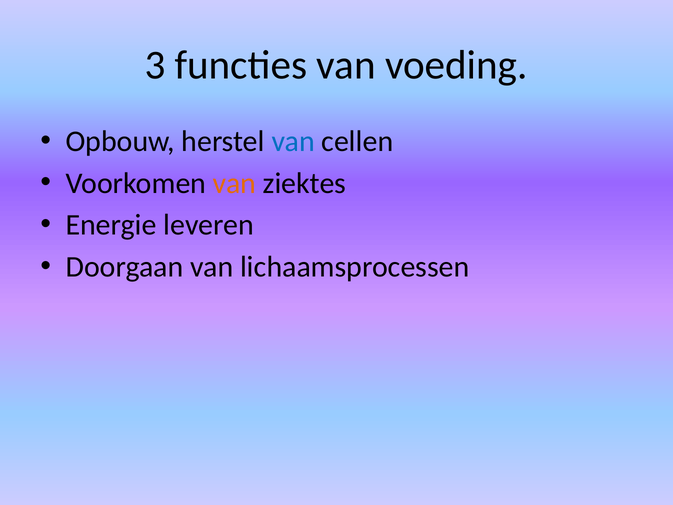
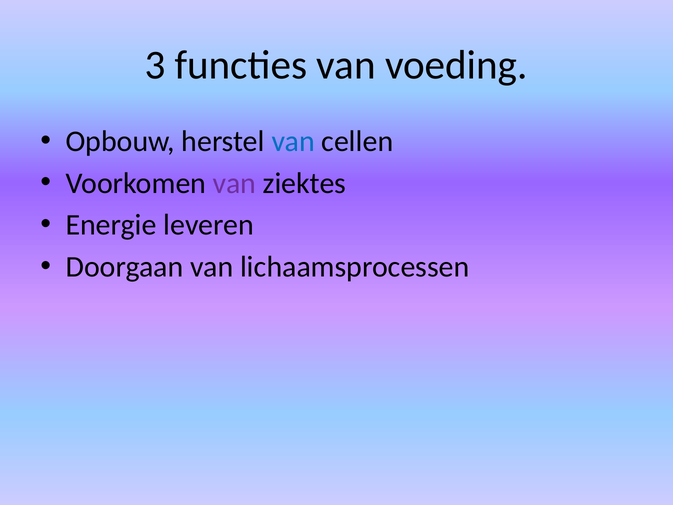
van at (234, 183) colour: orange -> purple
